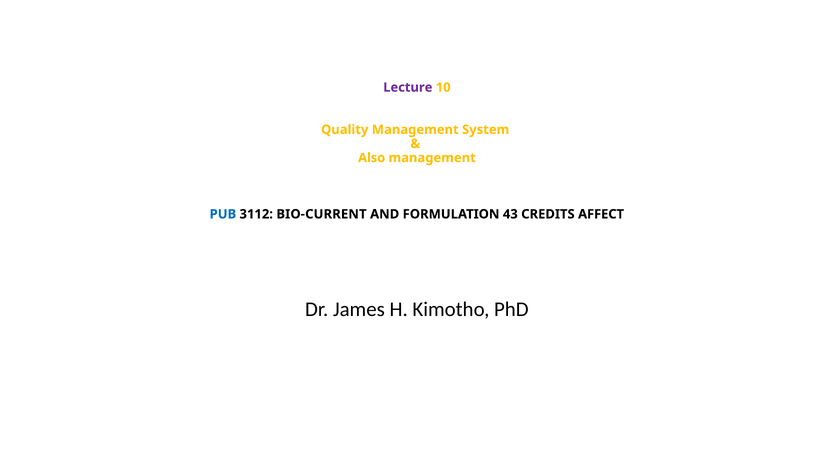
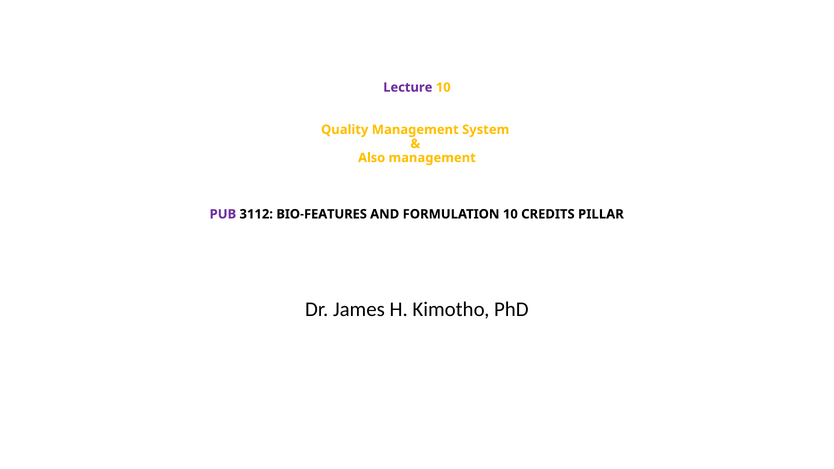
PUB colour: blue -> purple
BIO-CURRENT: BIO-CURRENT -> BIO-FEATURES
FORMULATION 43: 43 -> 10
AFFECT: AFFECT -> PILLAR
